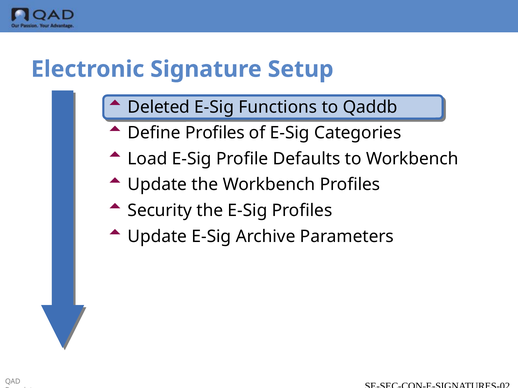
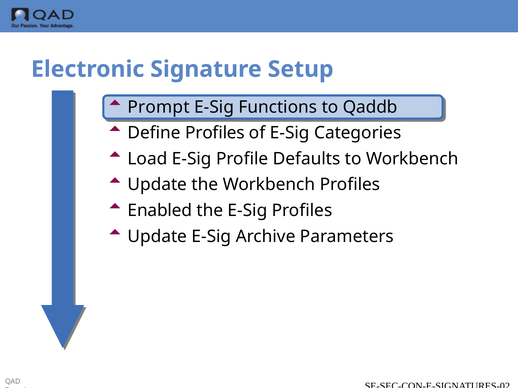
Deleted: Deleted -> Prompt
Security: Security -> Enabled
